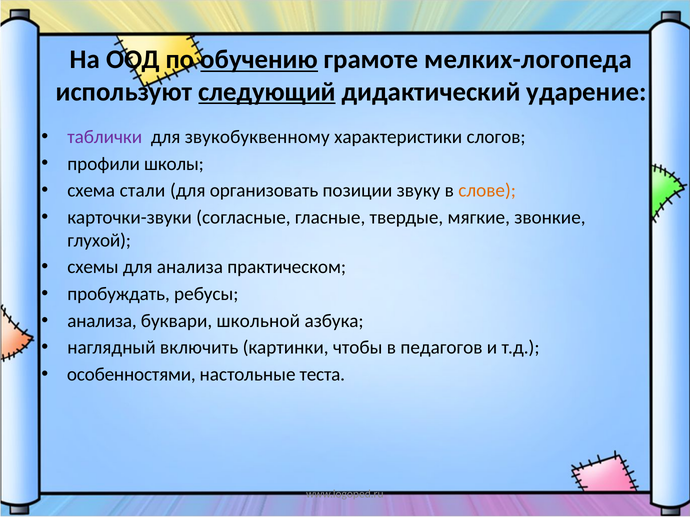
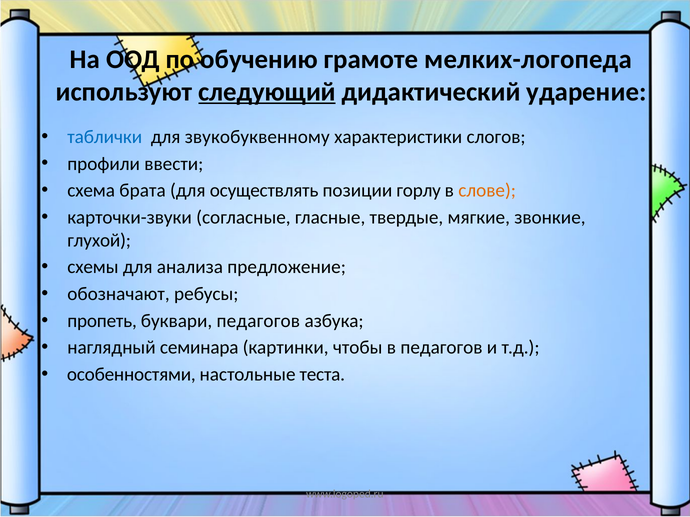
обучению underline: present -> none
таблички colour: purple -> blue
школы: школы -> ввести
стали: стали -> брата
организовать: организовать -> осуществлять
звуку: звуку -> горлу
практическом: практическом -> предложение
пробуждать: пробуждать -> обозначают
анализа at (102, 321): анализа -> пропеть
буквари школьной: школьной -> педагогов
включить: включить -> семинара
